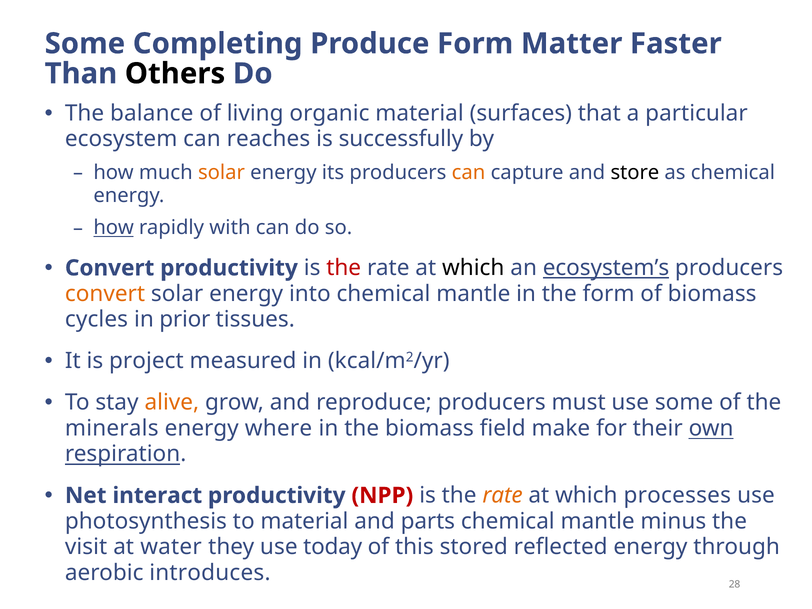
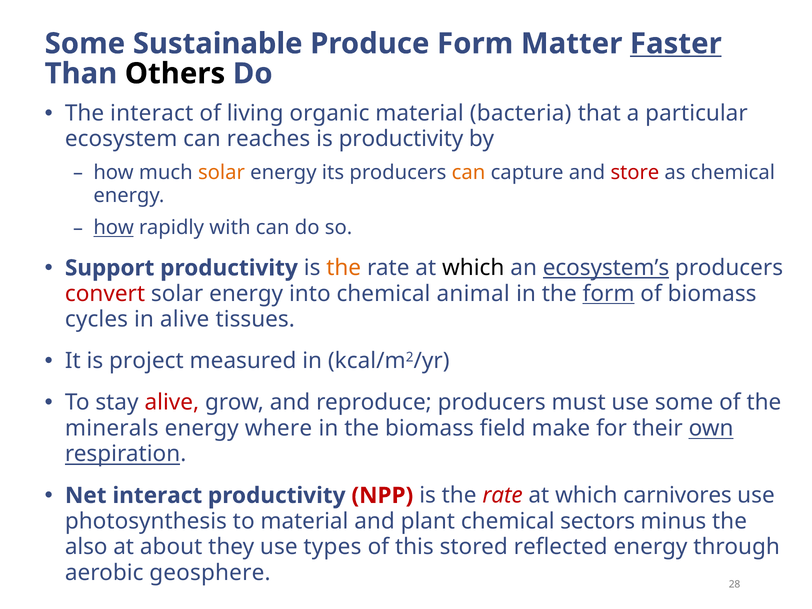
Completing: Completing -> Sustainable
Faster underline: none -> present
The balance: balance -> interact
surfaces: surfaces -> bacteria
is successfully: successfully -> productivity
store colour: black -> red
Convert at (110, 268): Convert -> Support
the at (344, 268) colour: red -> orange
convert at (105, 294) colour: orange -> red
into chemical mantle: mantle -> animal
form at (609, 294) underline: none -> present
in prior: prior -> alive
alive at (172, 403) colour: orange -> red
rate at (503, 496) colour: orange -> red
processes: processes -> carnivores
parts: parts -> plant
mantle at (598, 521): mantle -> sectors
visit: visit -> also
water: water -> about
today: today -> types
introduces: introduces -> geosphere
